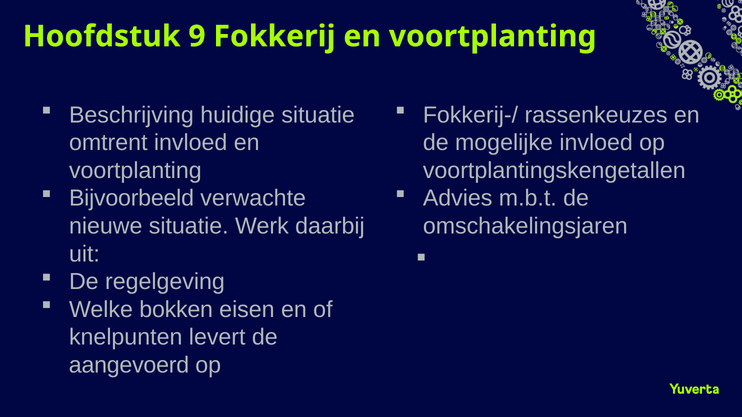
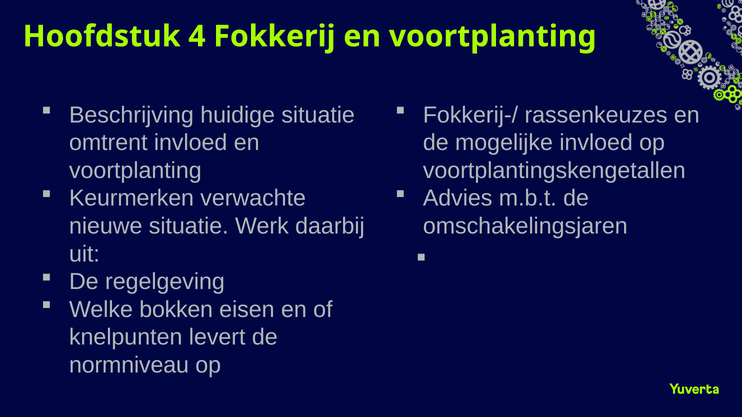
9: 9 -> 4
Bijvoorbeeld: Bijvoorbeeld -> Keurmerken
aangevoerd: aangevoerd -> normniveau
